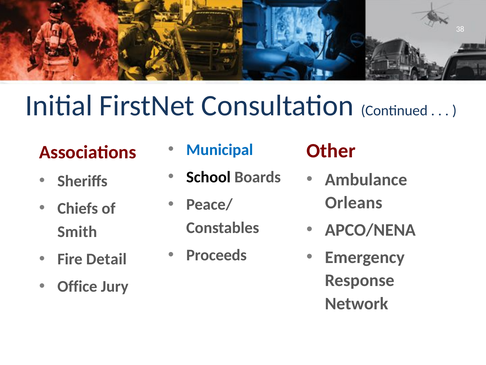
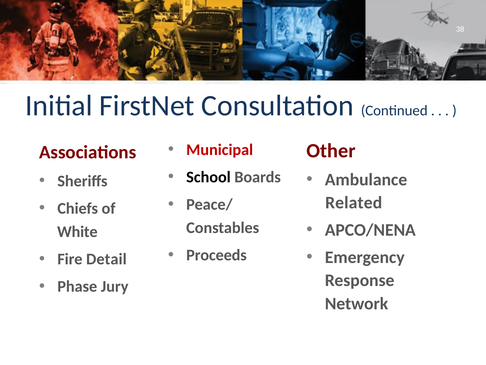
Municipal colour: blue -> red
Orleans: Orleans -> Related
Smith: Smith -> White
Office: Office -> Phase
